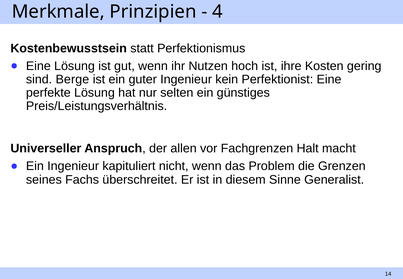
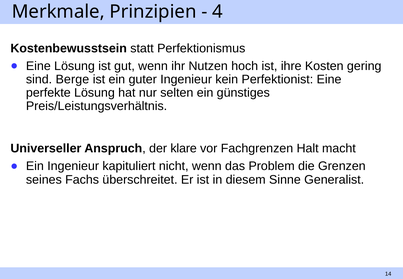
allen: allen -> klare
